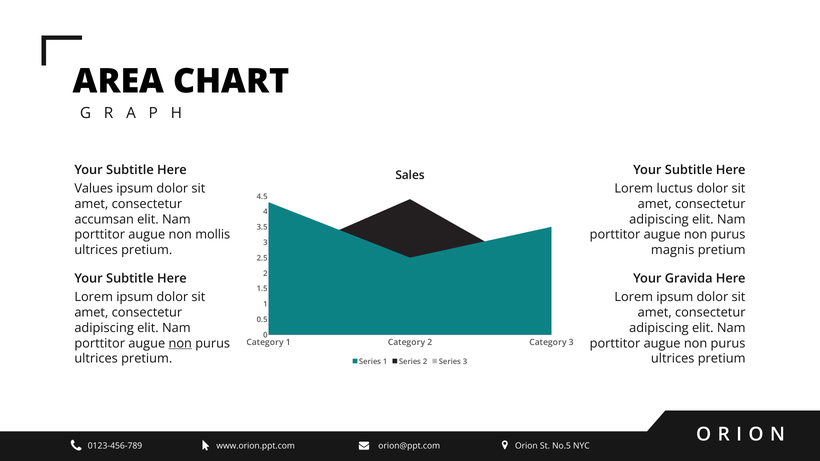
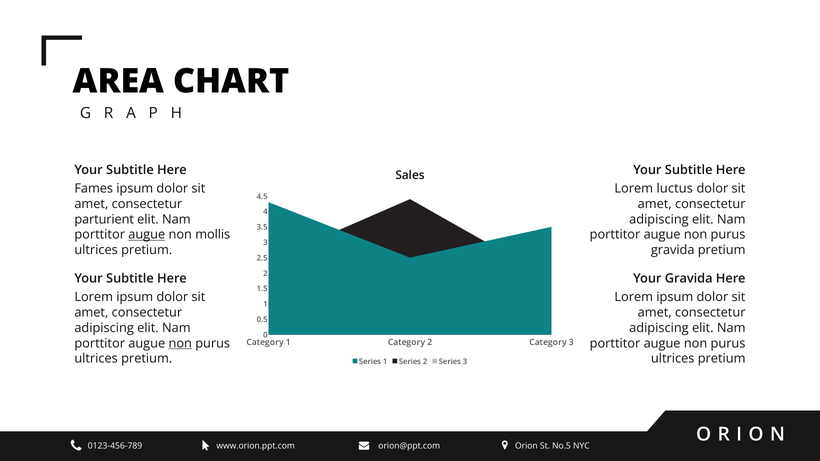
Values: Values -> Fames
accumsan: accumsan -> parturient
augue at (147, 235) underline: none -> present
magnis at (673, 250): magnis -> gravida
